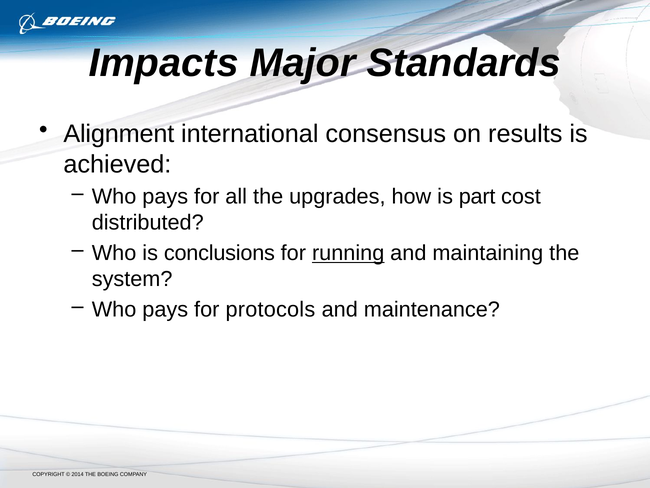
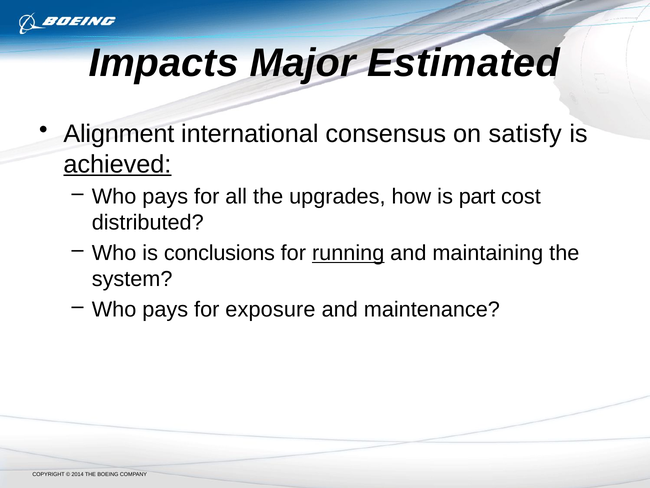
Standards: Standards -> Estimated
results: results -> satisfy
achieved underline: none -> present
protocols: protocols -> exposure
